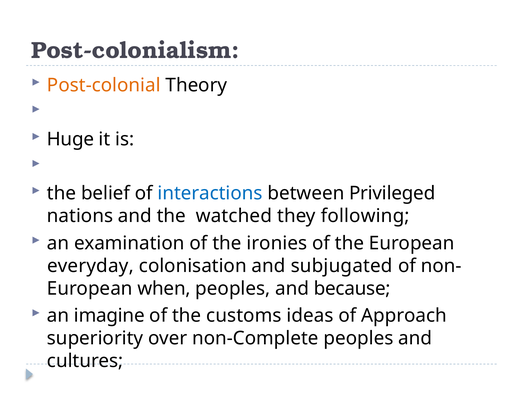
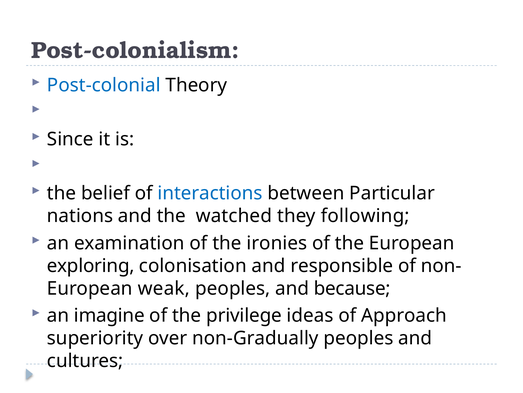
Post-colonial colour: orange -> blue
Huge: Huge -> Since
Privileged: Privileged -> Particular
everyday: everyday -> exploring
subjugated: subjugated -> responsible
when: when -> weak
customs: customs -> privilege
non-Complete: non-Complete -> non-Gradually
